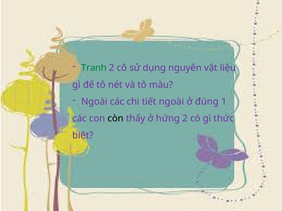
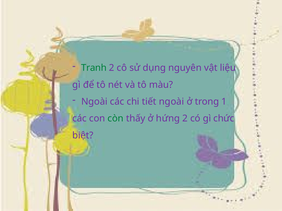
đúng: đúng -> trong
còn colour: black -> green
thức: thức -> chức
